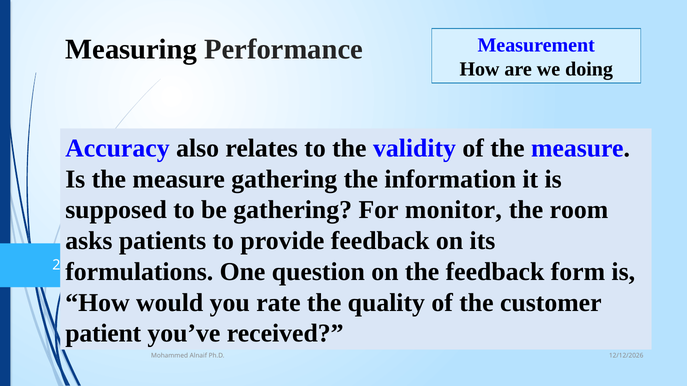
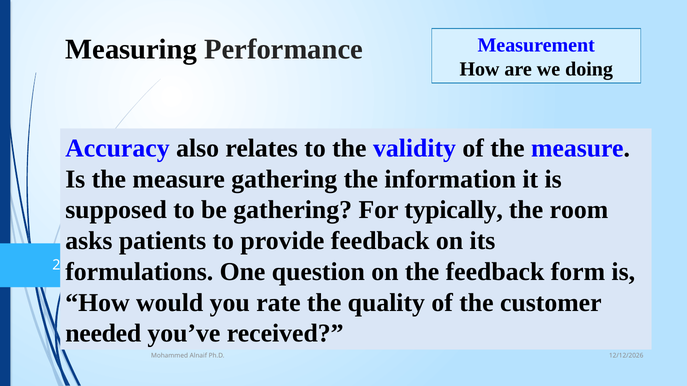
monitor: monitor -> typically
patient: patient -> needed
